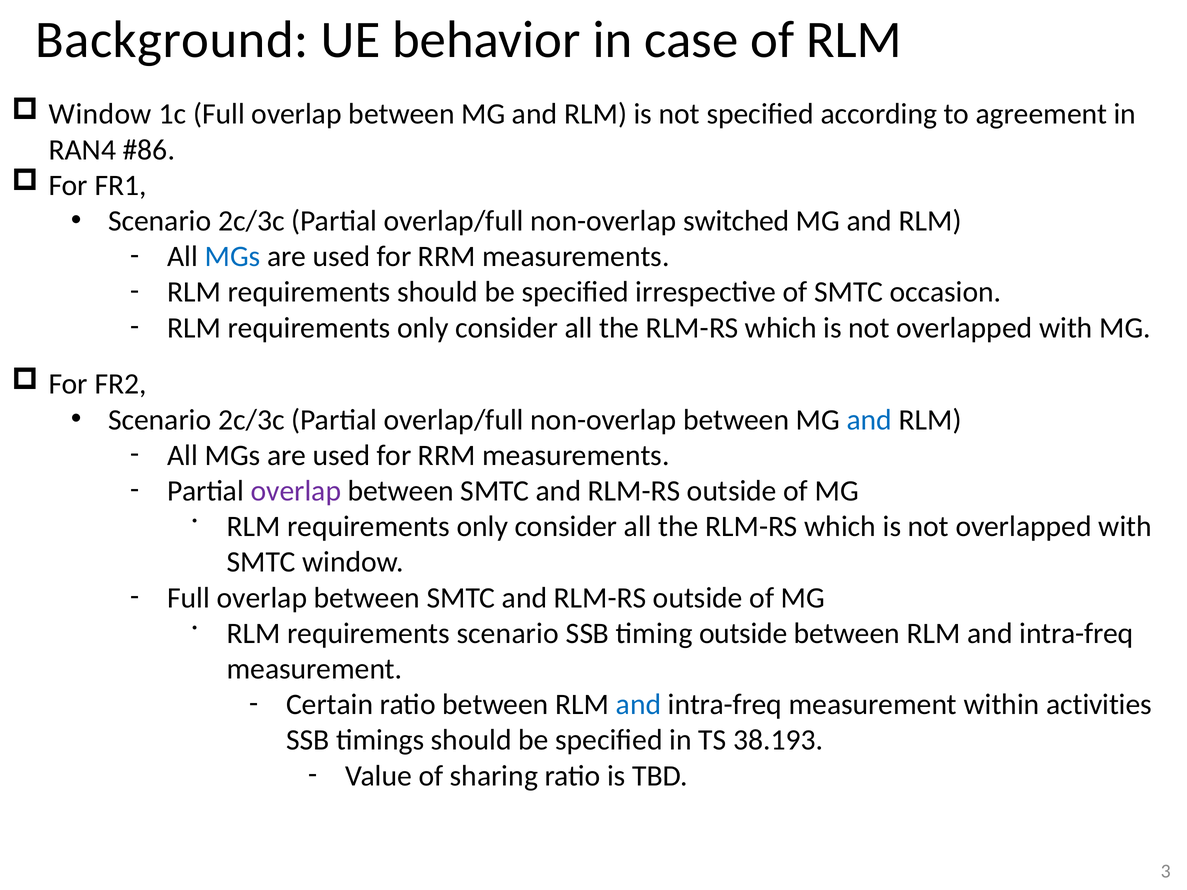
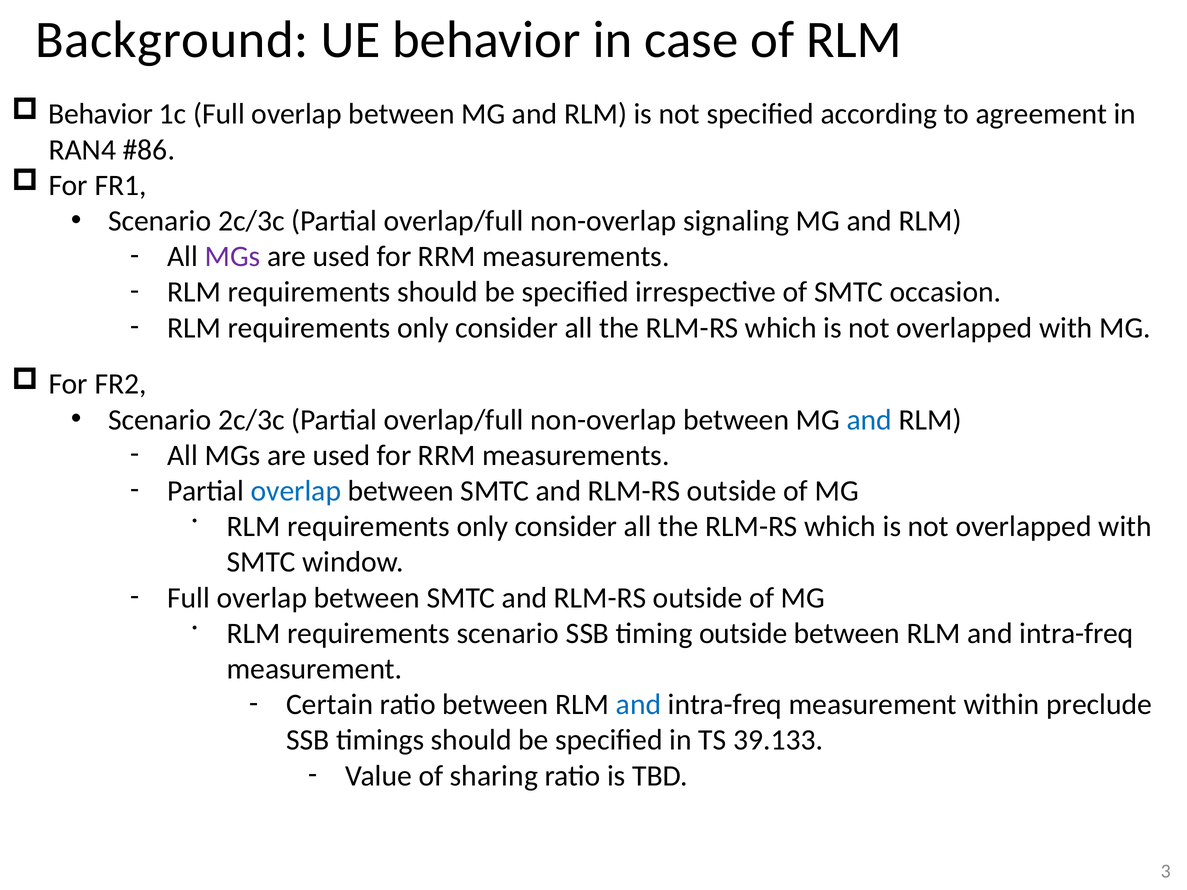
Window at (100, 114): Window -> Behavior
switched: switched -> signaling
MGs at (233, 257) colour: blue -> purple
overlap at (296, 491) colour: purple -> blue
activities: activities -> preclude
38.193: 38.193 -> 39.133
